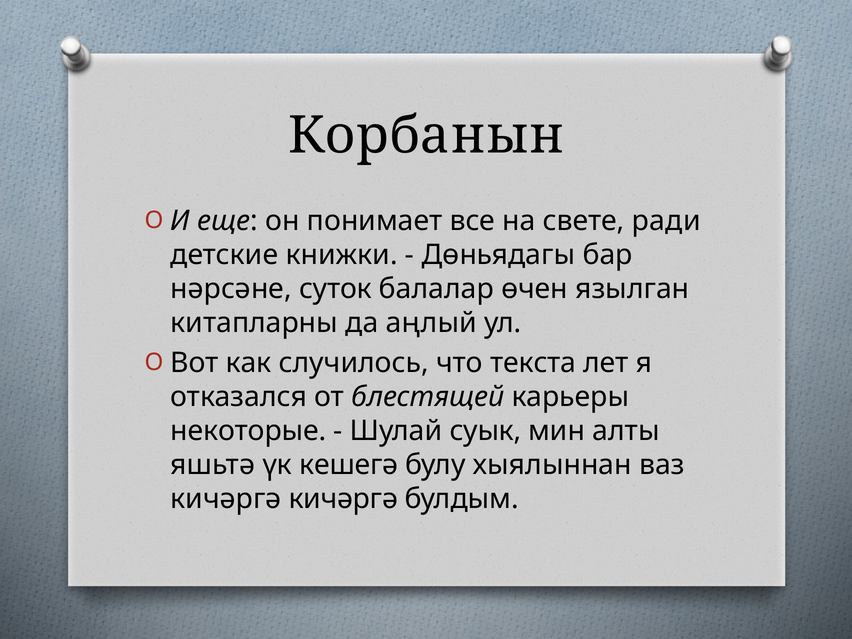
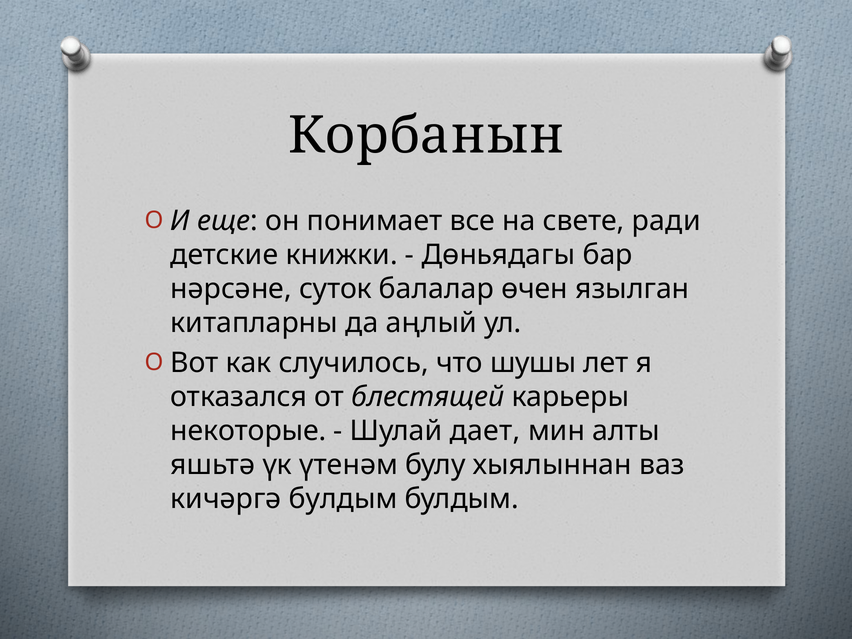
текста: текста -> шушы
суык: суык -> дает
кешегә: кешегә -> үтенәм
кичәргә кичәргә: кичәргә -> булдым
